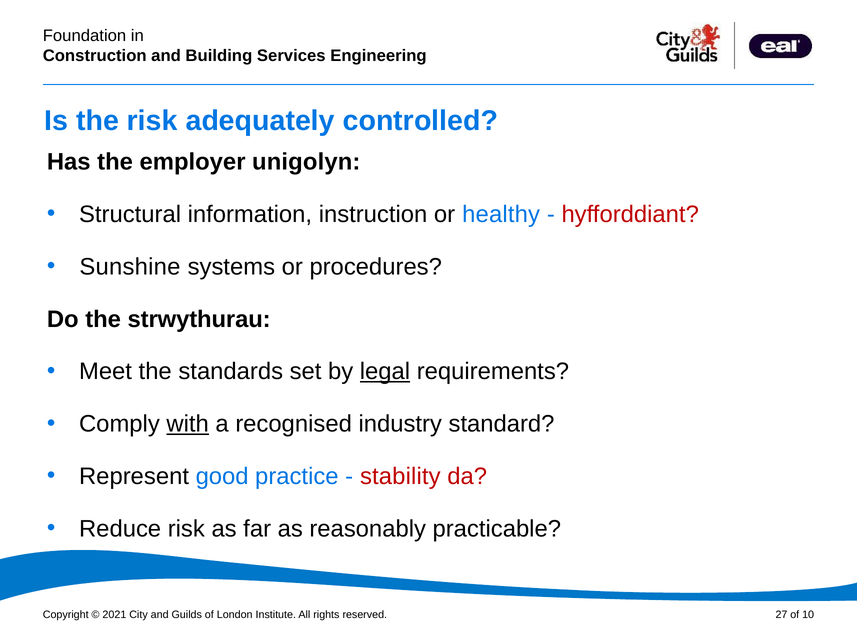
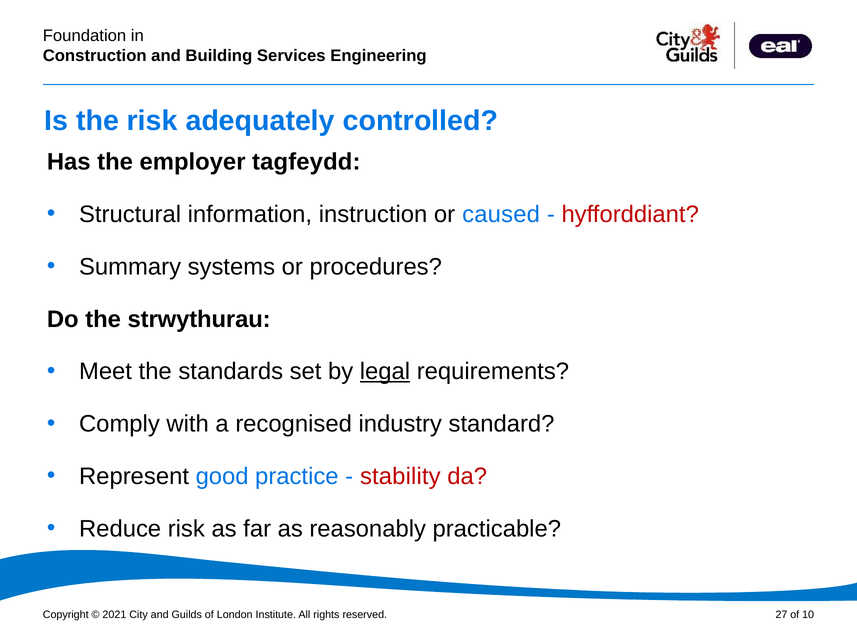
unigolyn: unigolyn -> tagfeydd
healthy: healthy -> caused
Sunshine: Sunshine -> Summary
with underline: present -> none
